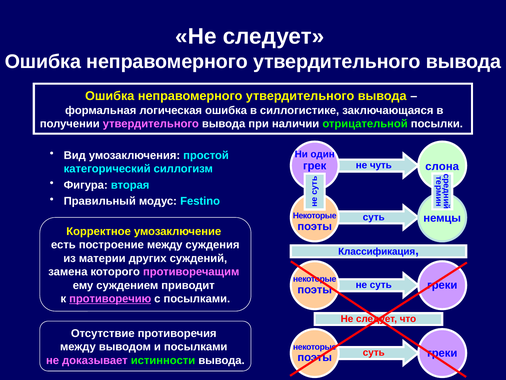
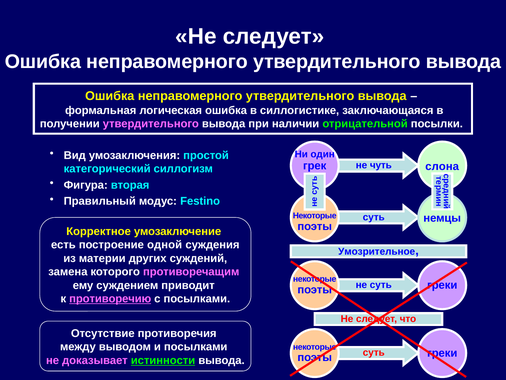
построение между: между -> одной
Классификация: Классификация -> Умозрительное
истинности underline: none -> present
